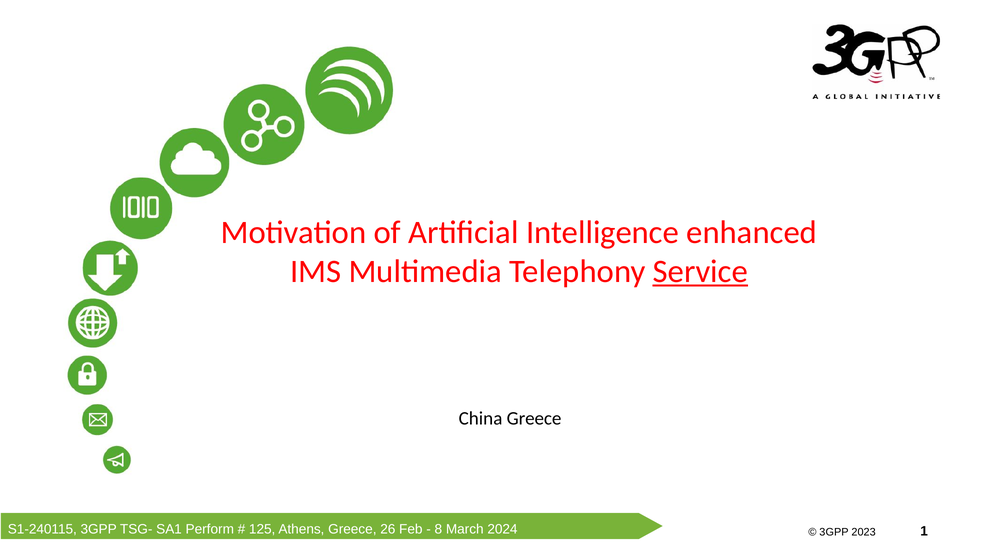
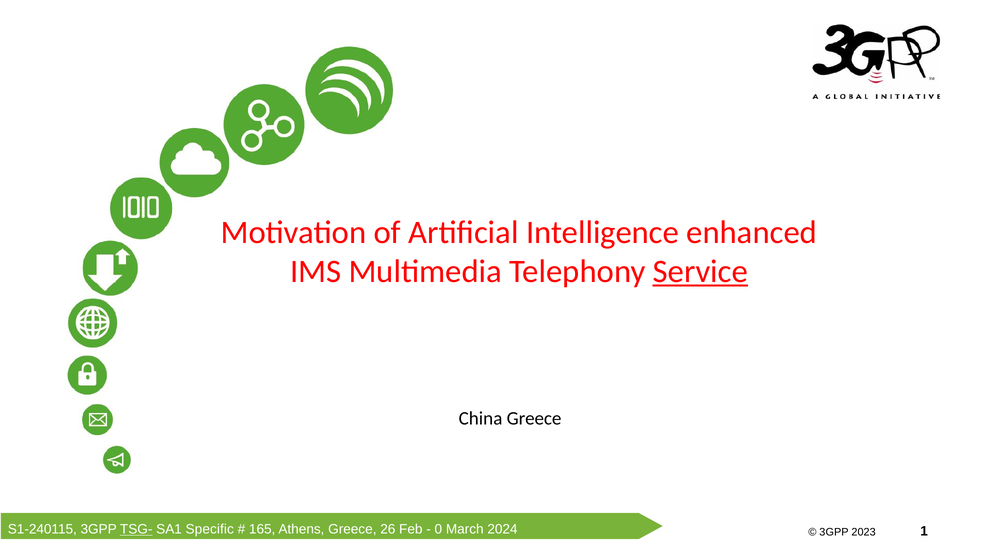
TSG- underline: none -> present
Perform: Perform -> Specific
125: 125 -> 165
8: 8 -> 0
